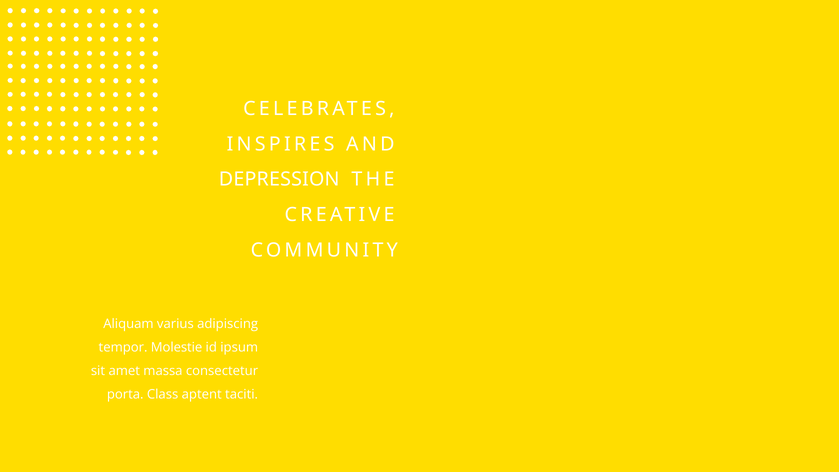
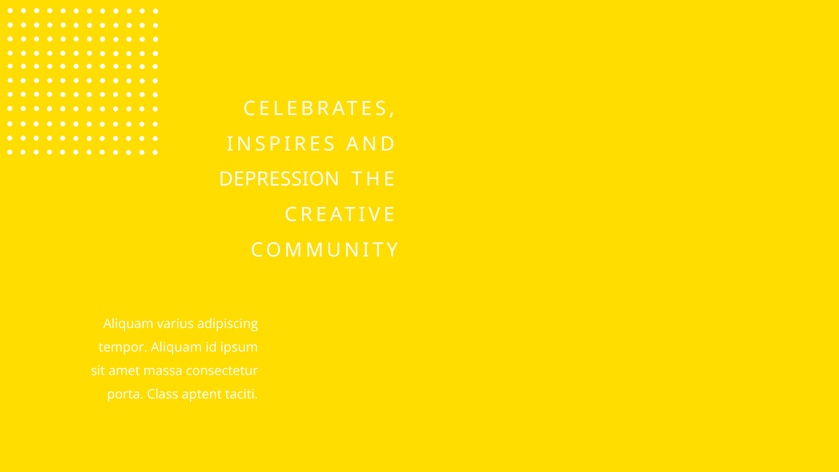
tempor Molestie: Molestie -> Aliquam
